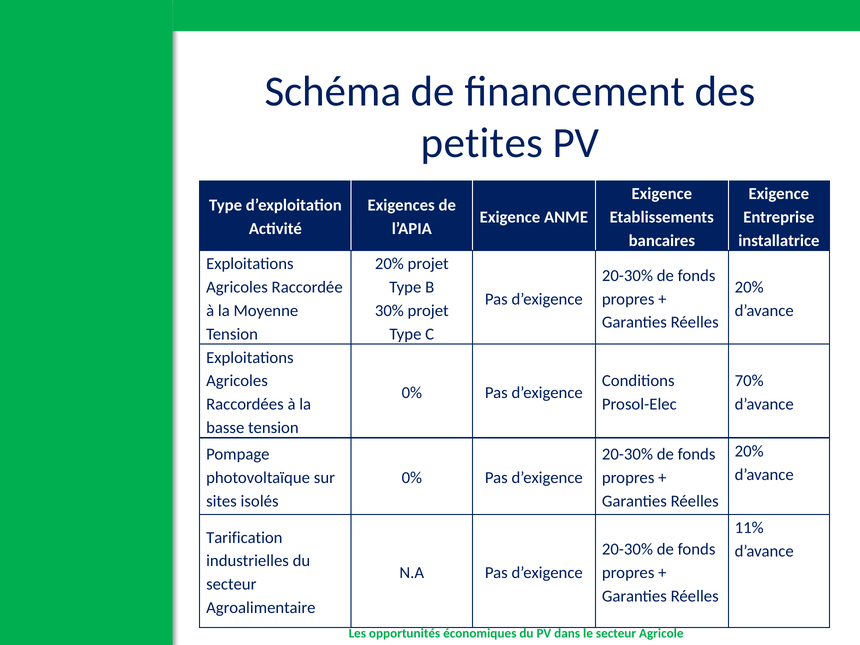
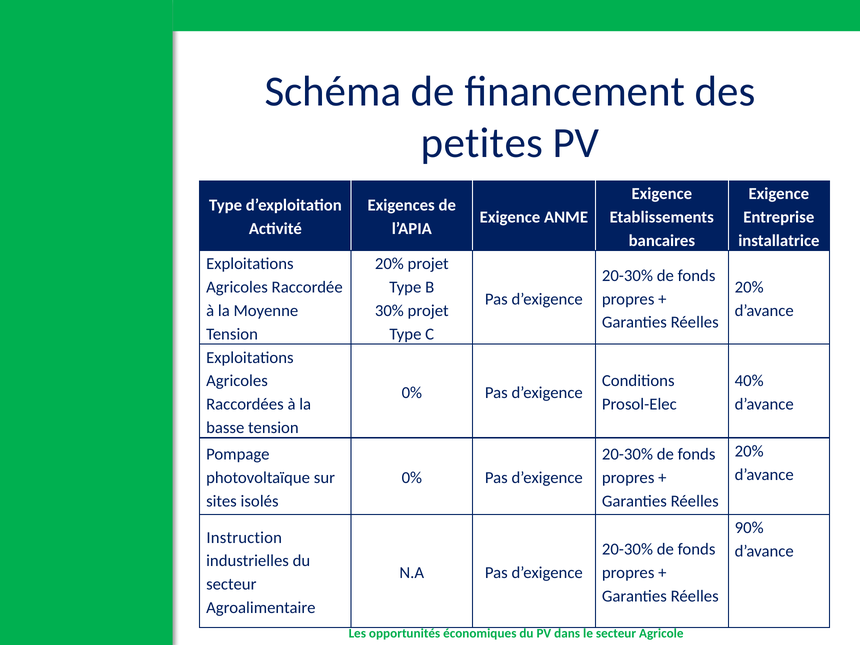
70%: 70% -> 40%
11%: 11% -> 90%
Tarification: Tarification -> Instruction
